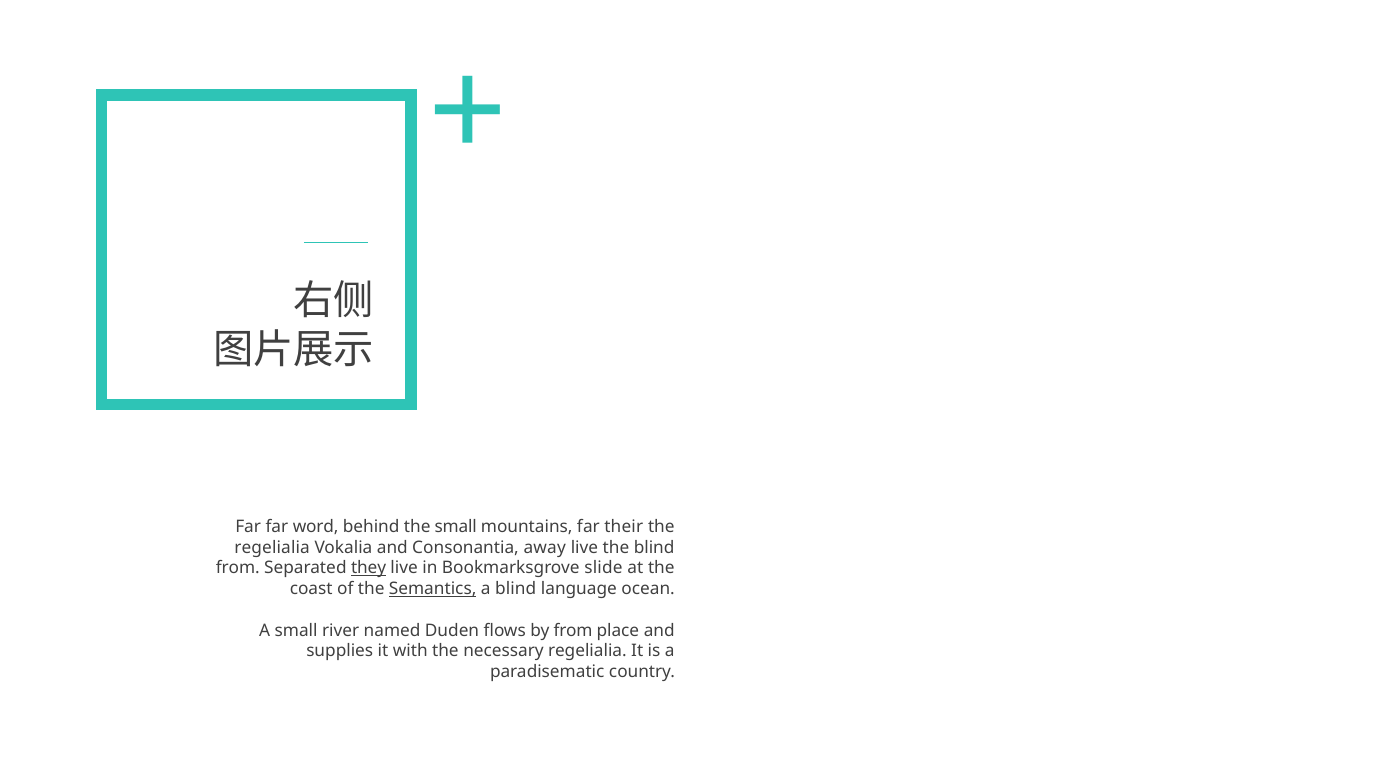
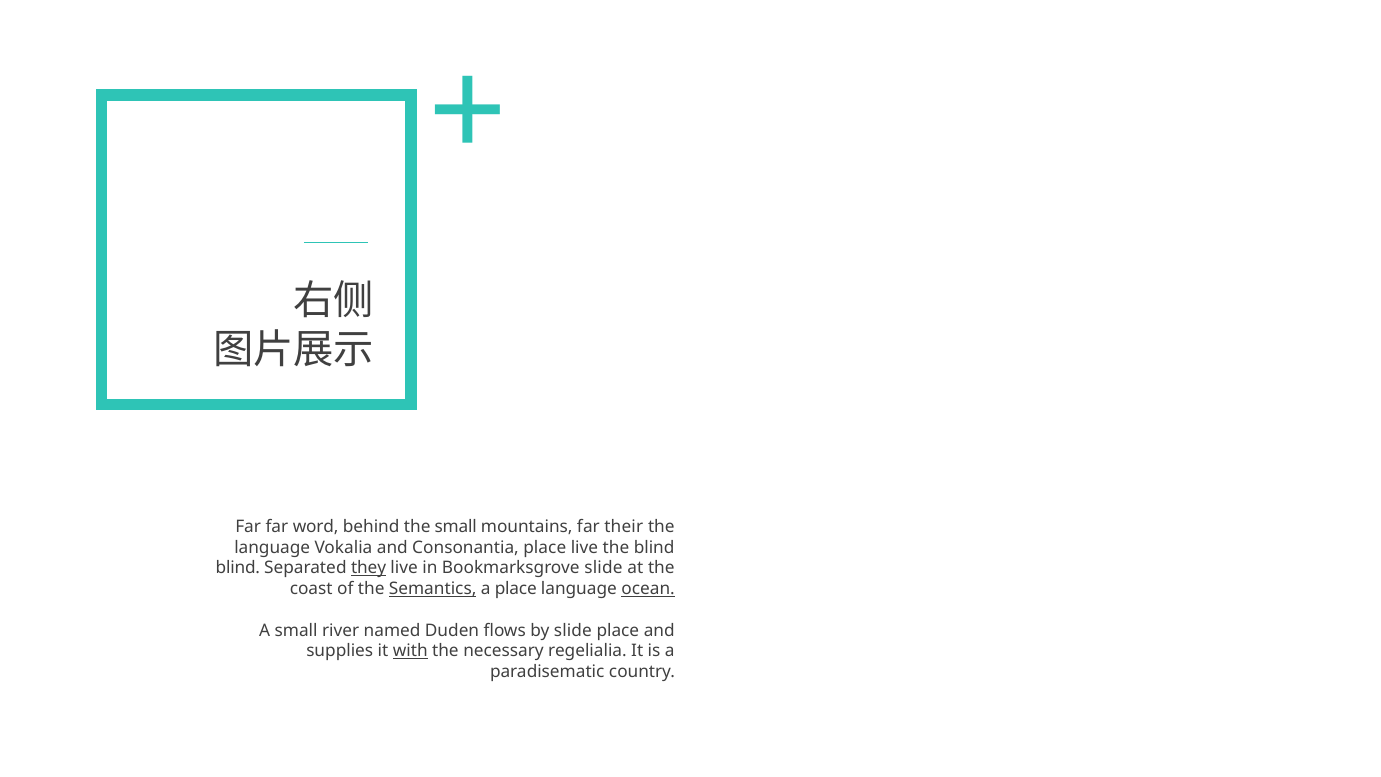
regelialia at (272, 547): regelialia -> language
Consonantia away: away -> place
from at (238, 568): from -> blind
a blind: blind -> place
ocean underline: none -> present
by from: from -> slide
with underline: none -> present
